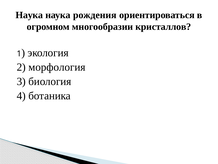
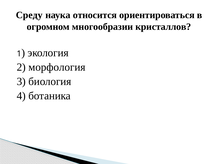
Наука at (29, 15): Наука -> Среду
рождения: рождения -> относится
